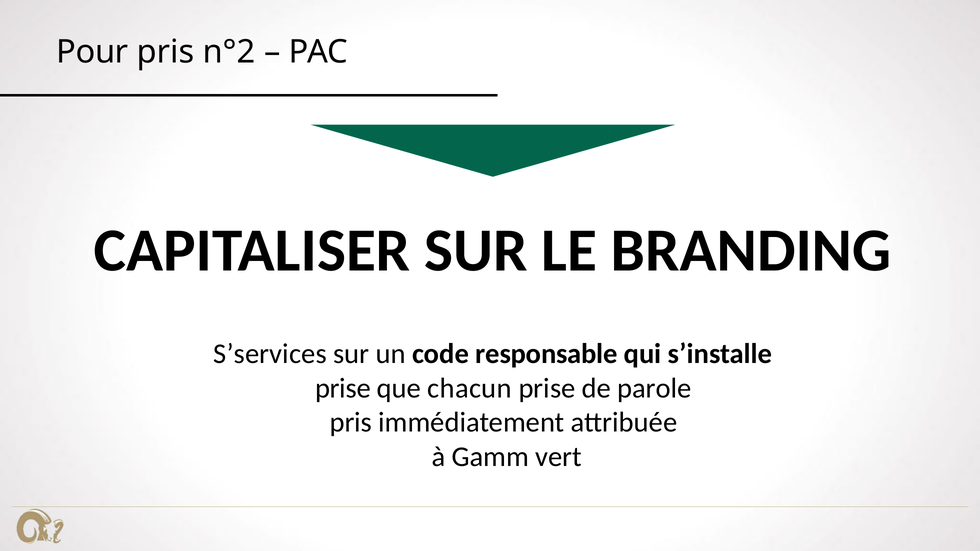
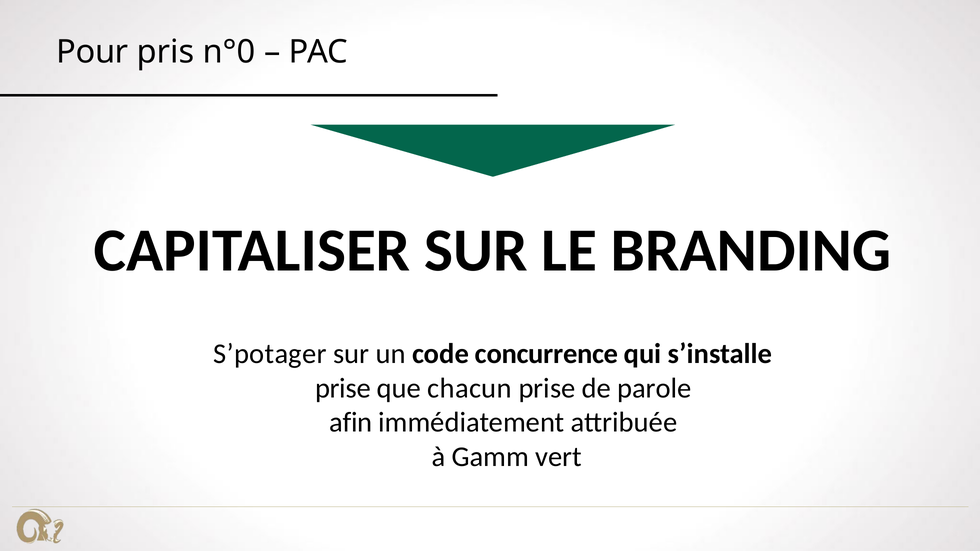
n°2: n°2 -> n°0
S’services: S’services -> S’potager
responsable: responsable -> concurrence
pris at (351, 423): pris -> afin
